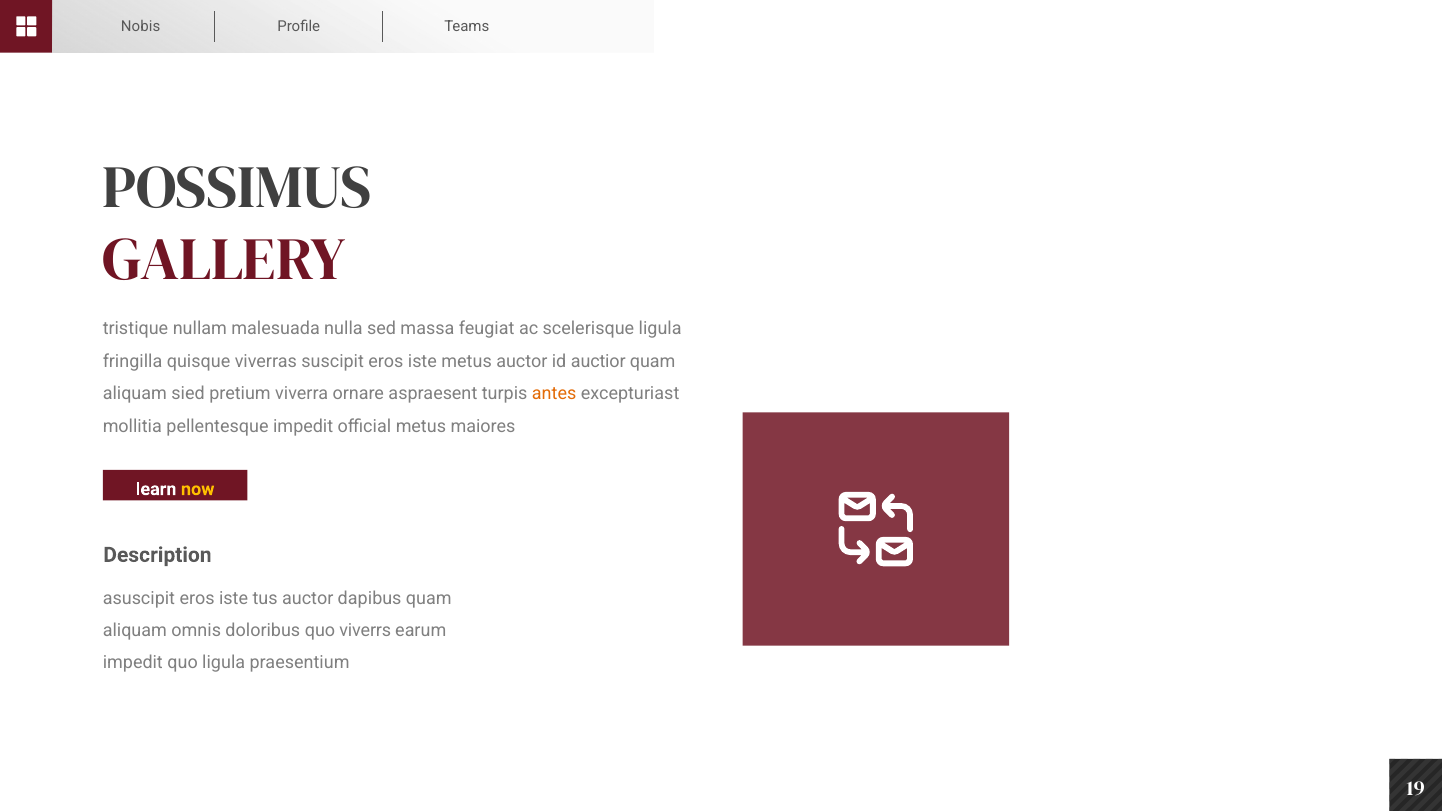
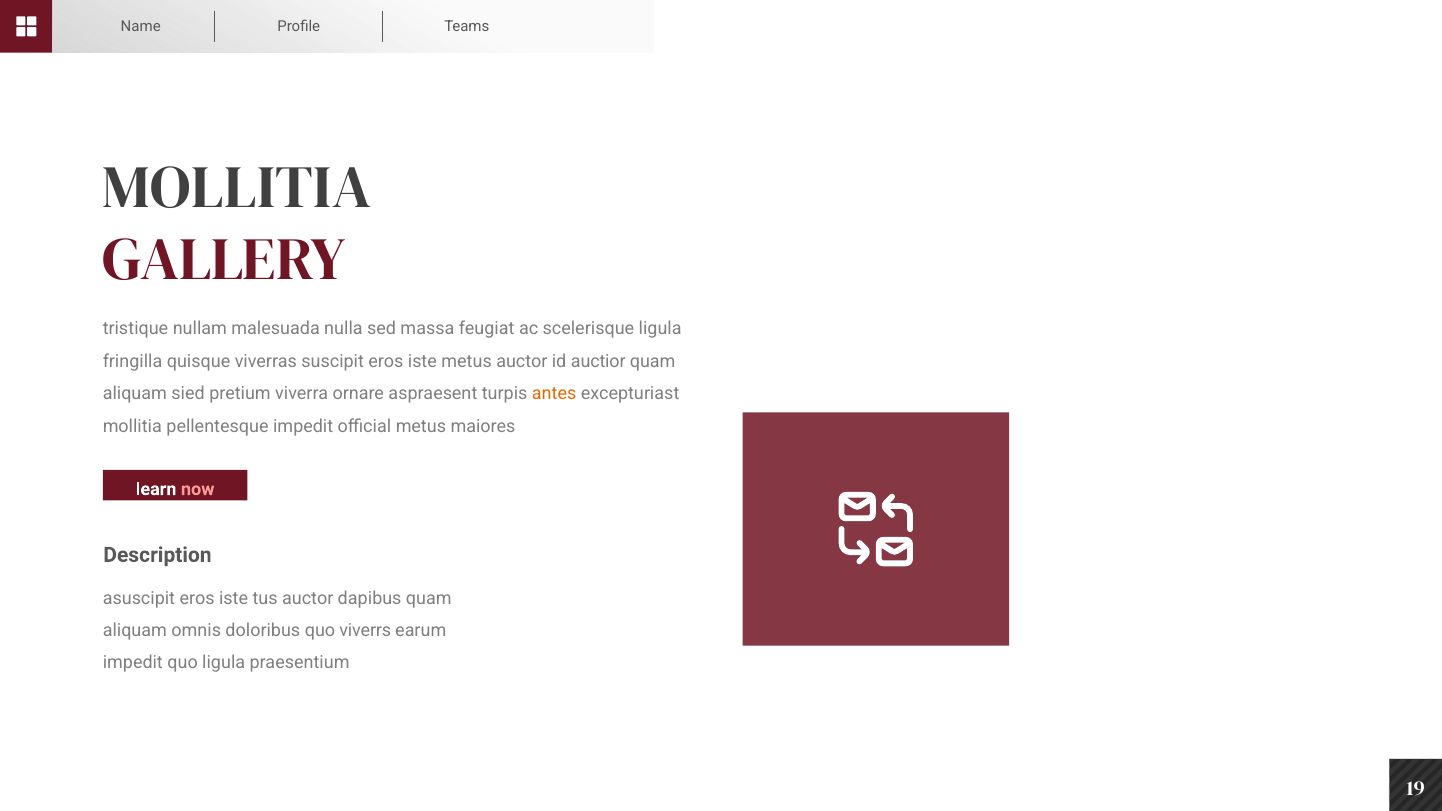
Nobis: Nobis -> Name
POSSIMUS at (237, 187): POSSIMUS -> MOLLITIA
now colour: yellow -> pink
